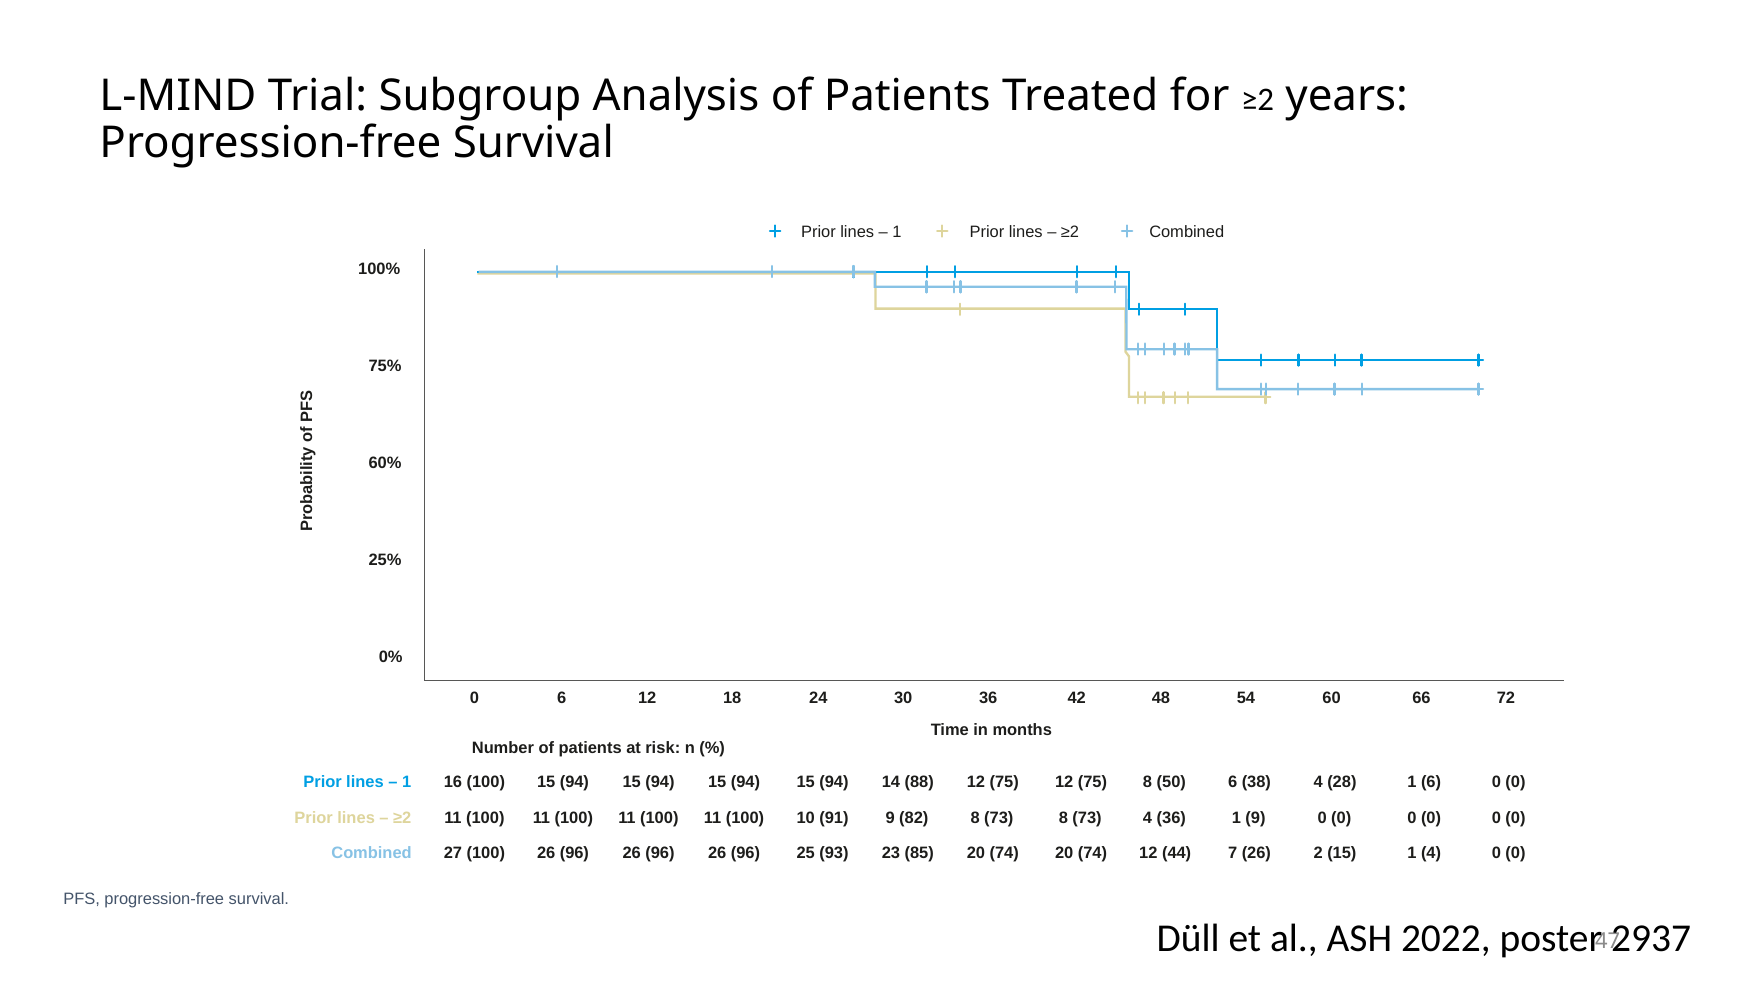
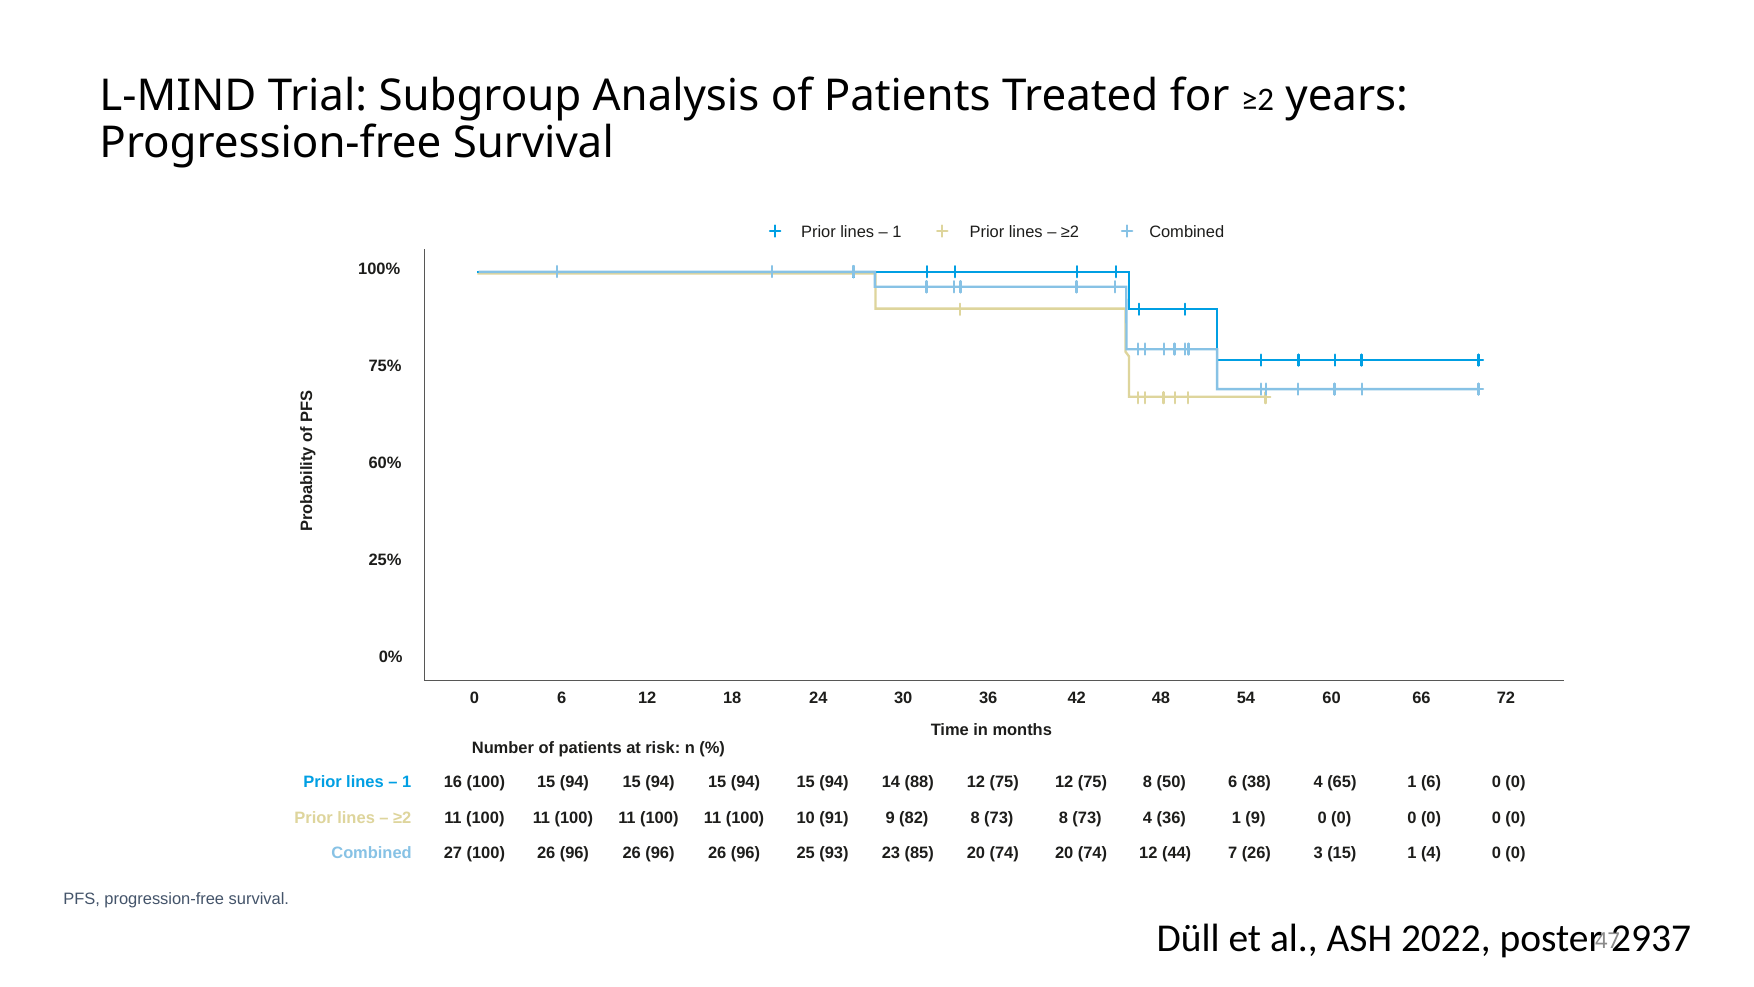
28: 28 -> 65
2: 2 -> 3
